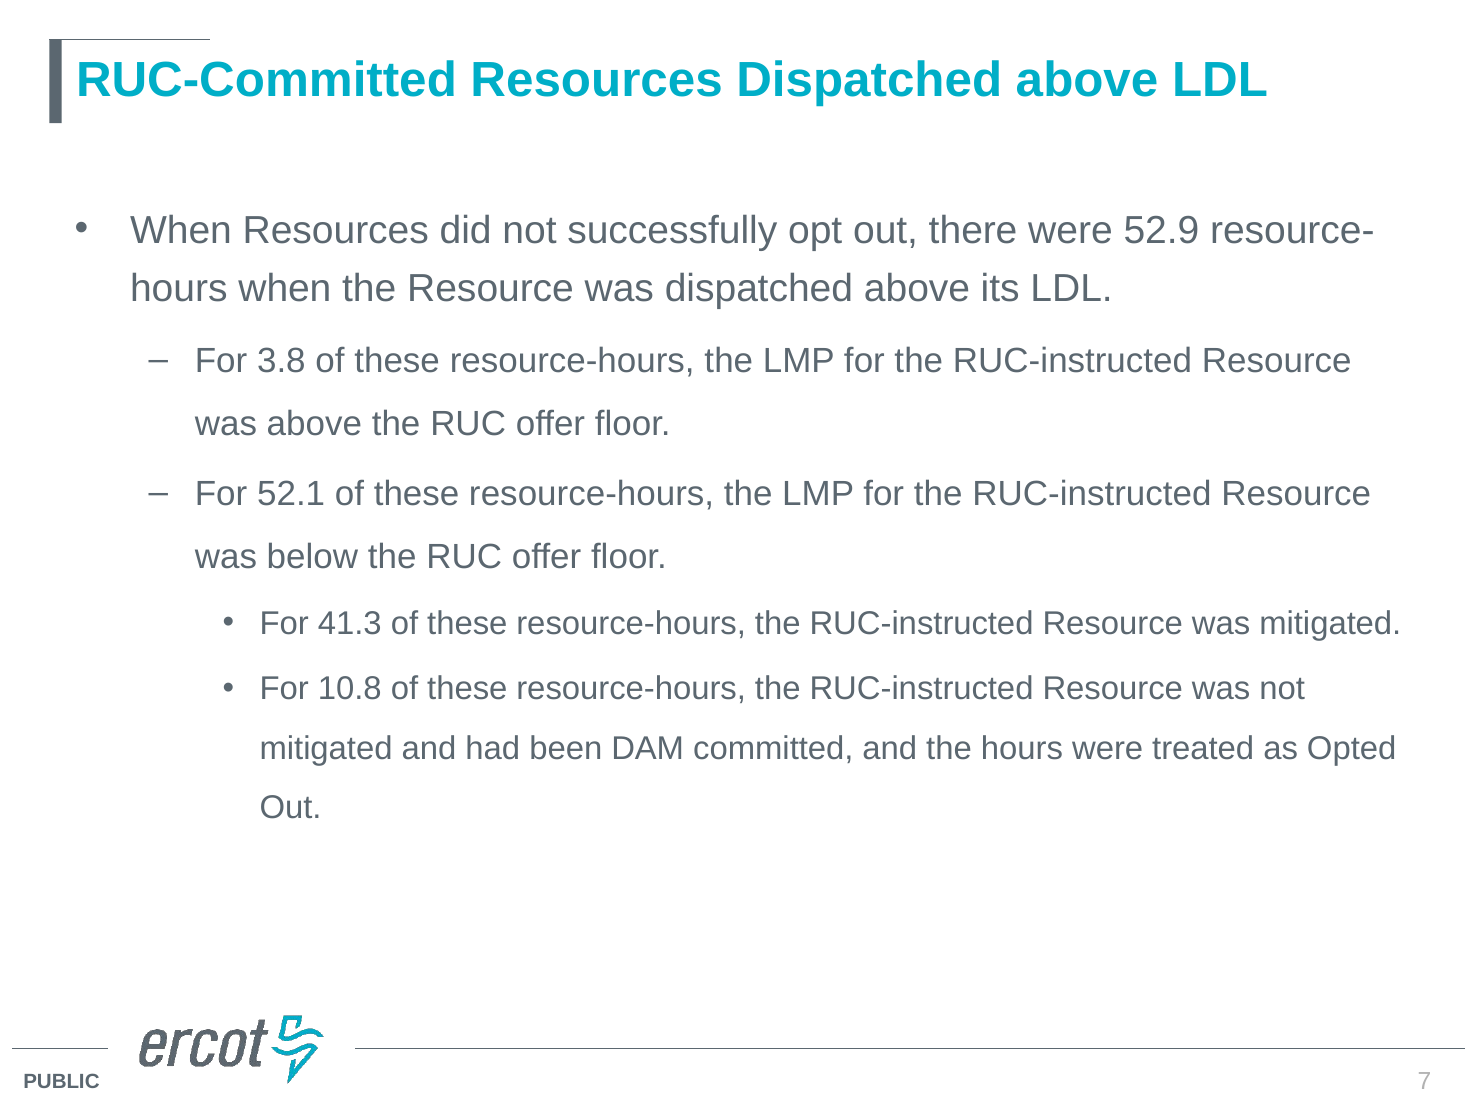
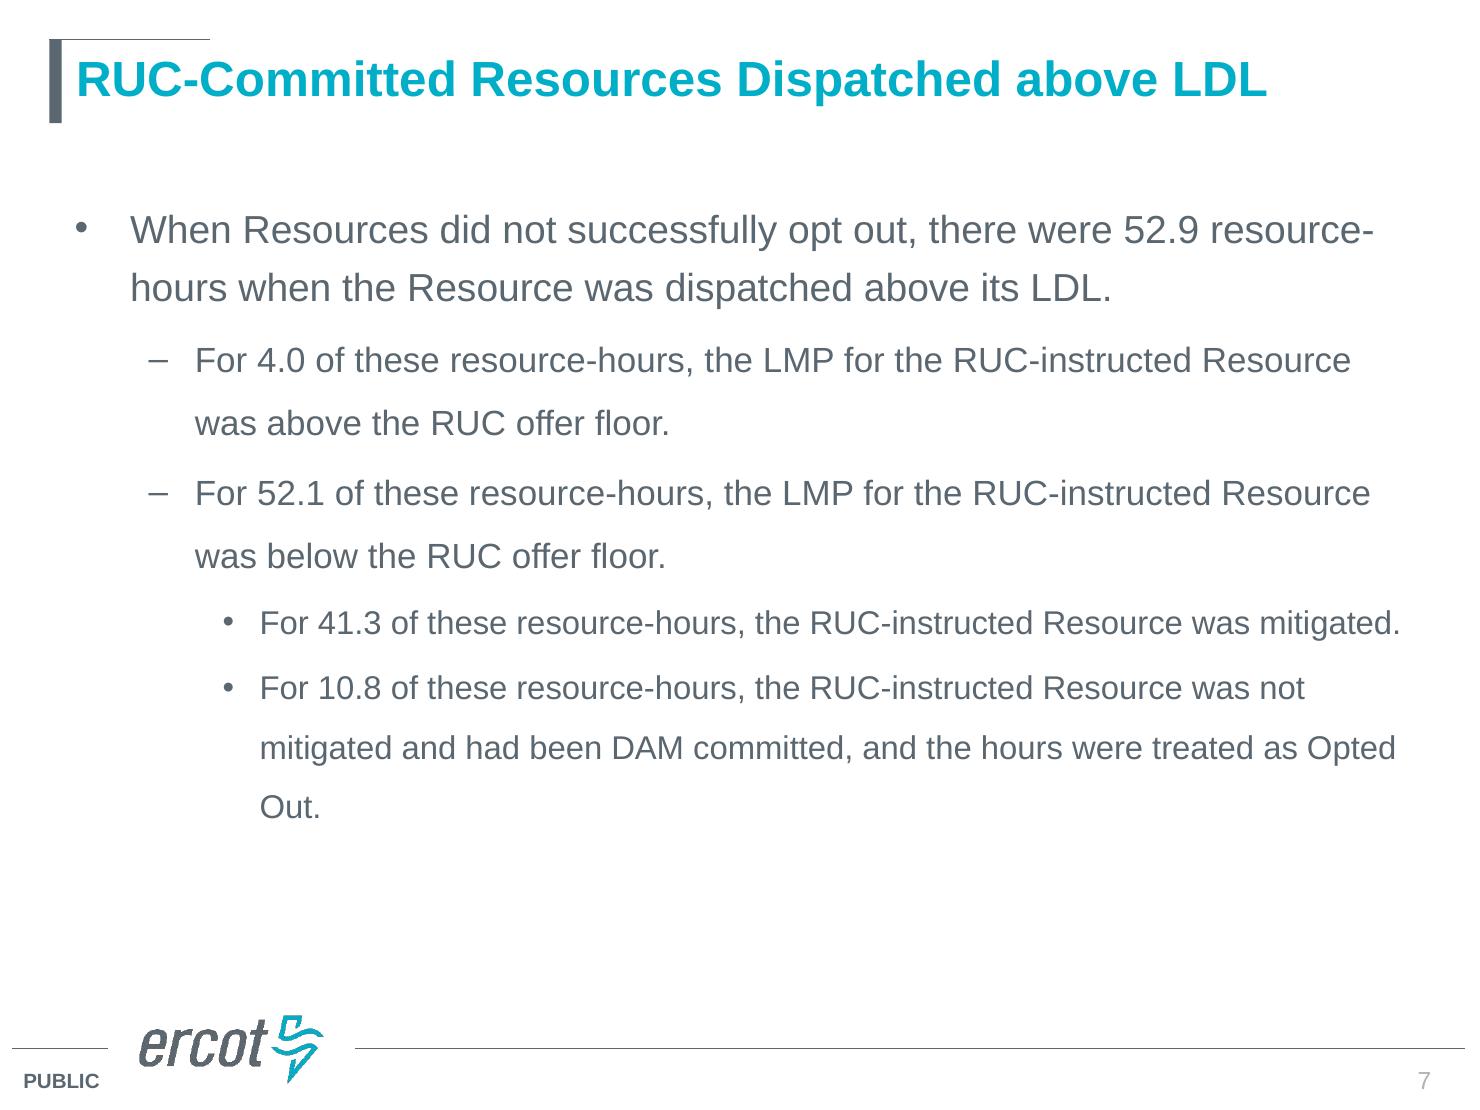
3.8: 3.8 -> 4.0
